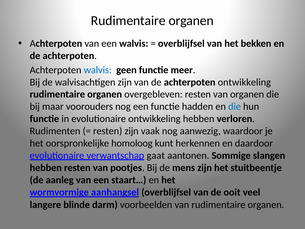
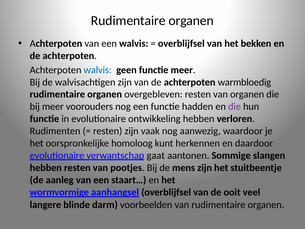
achterpoten ontwikkeling: ontwikkeling -> warmbloedig
bij maar: maar -> meer
die at (235, 106) colour: blue -> purple
